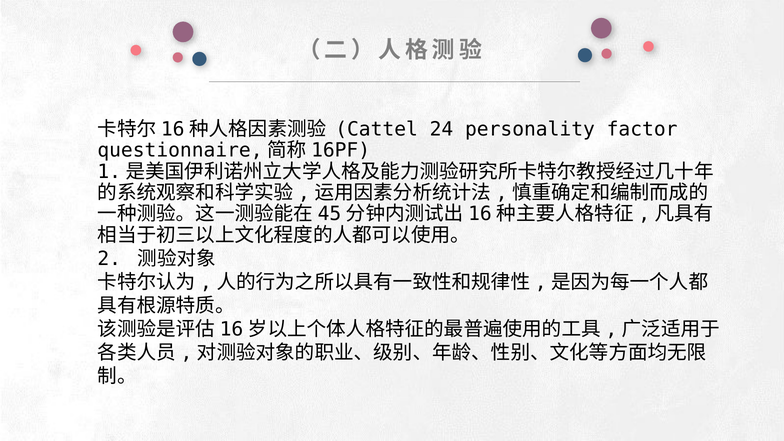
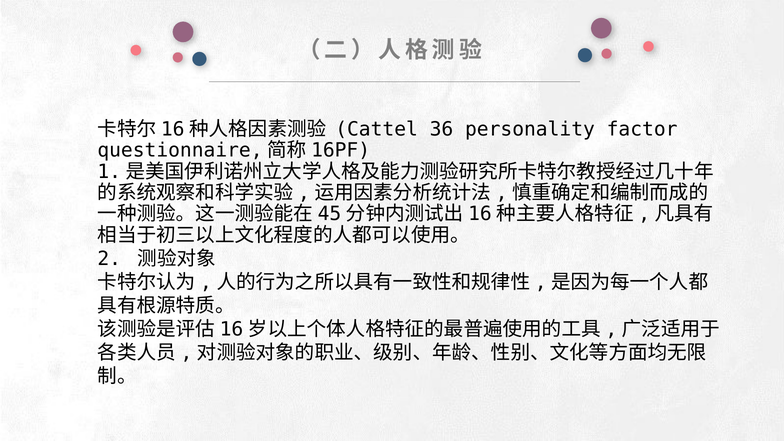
24: 24 -> 36
